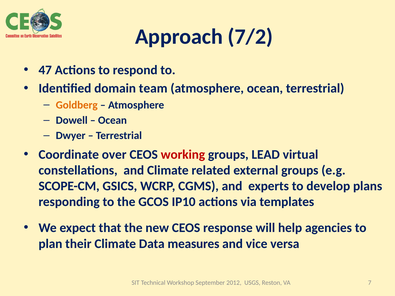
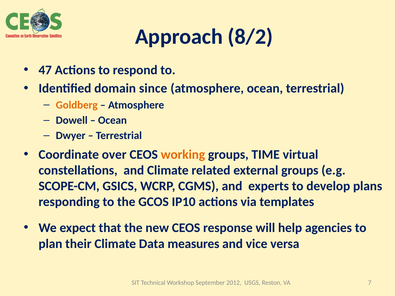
7/2: 7/2 -> 8/2
team: team -> since
working colour: red -> orange
LEAD: LEAD -> TIME
